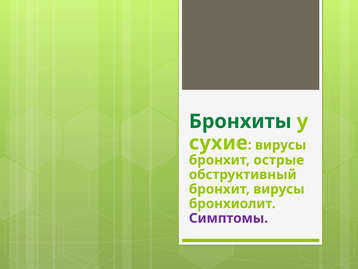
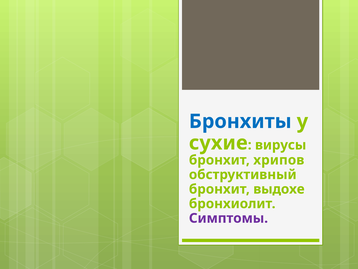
Бронхиты colour: green -> blue
острые: острые -> хрипов
бронхит вирусы: вирусы -> выдохе
